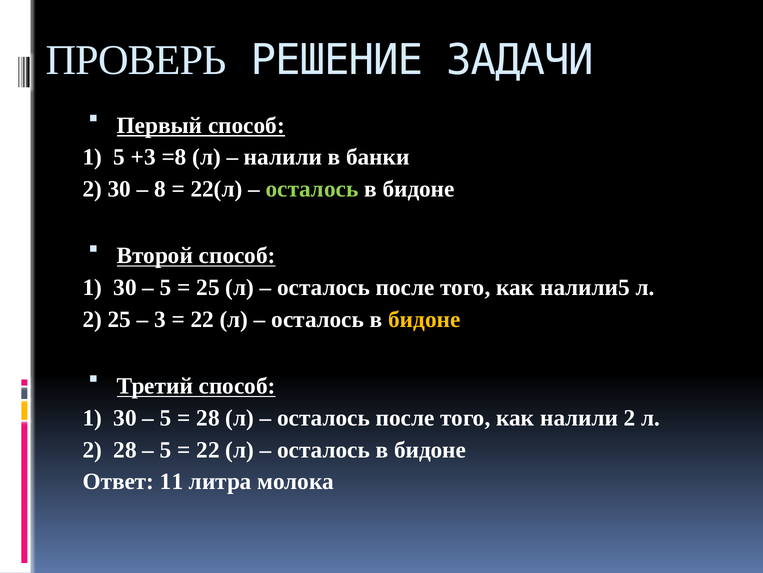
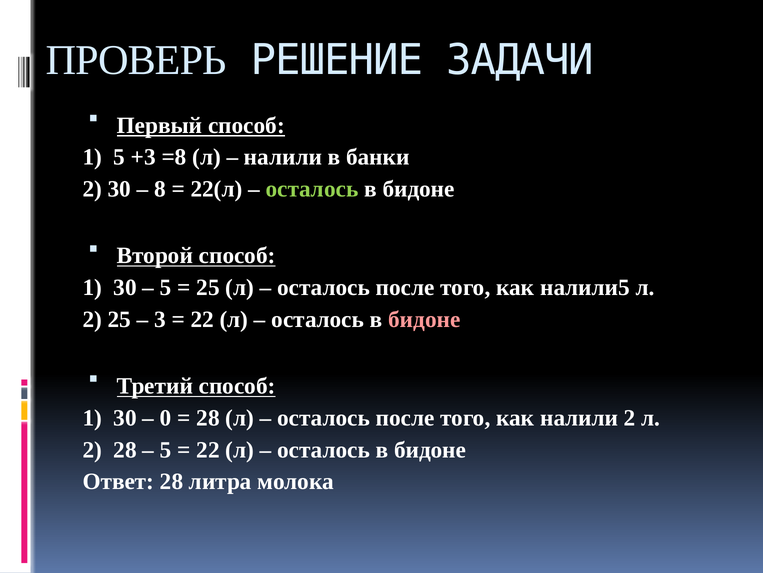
бидоне at (424, 319) colour: yellow -> pink
5 at (166, 417): 5 -> 0
Ответ 11: 11 -> 28
